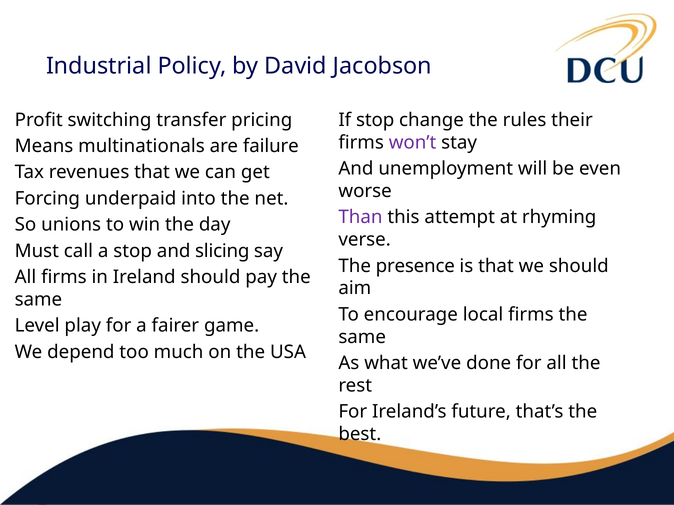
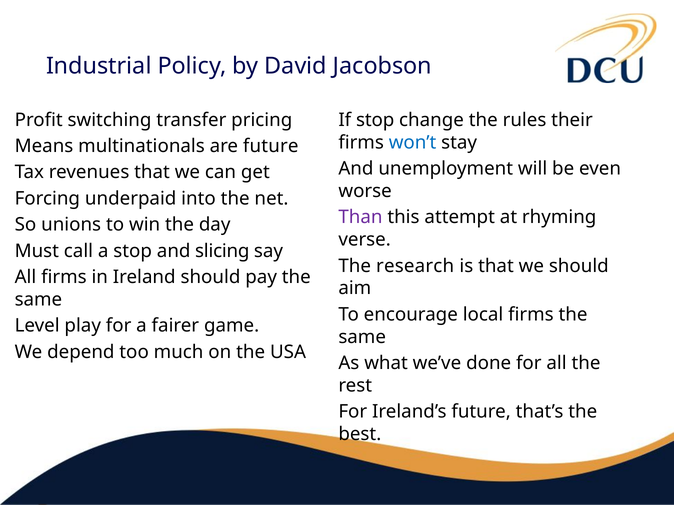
won’t colour: purple -> blue
are failure: failure -> future
presence: presence -> research
